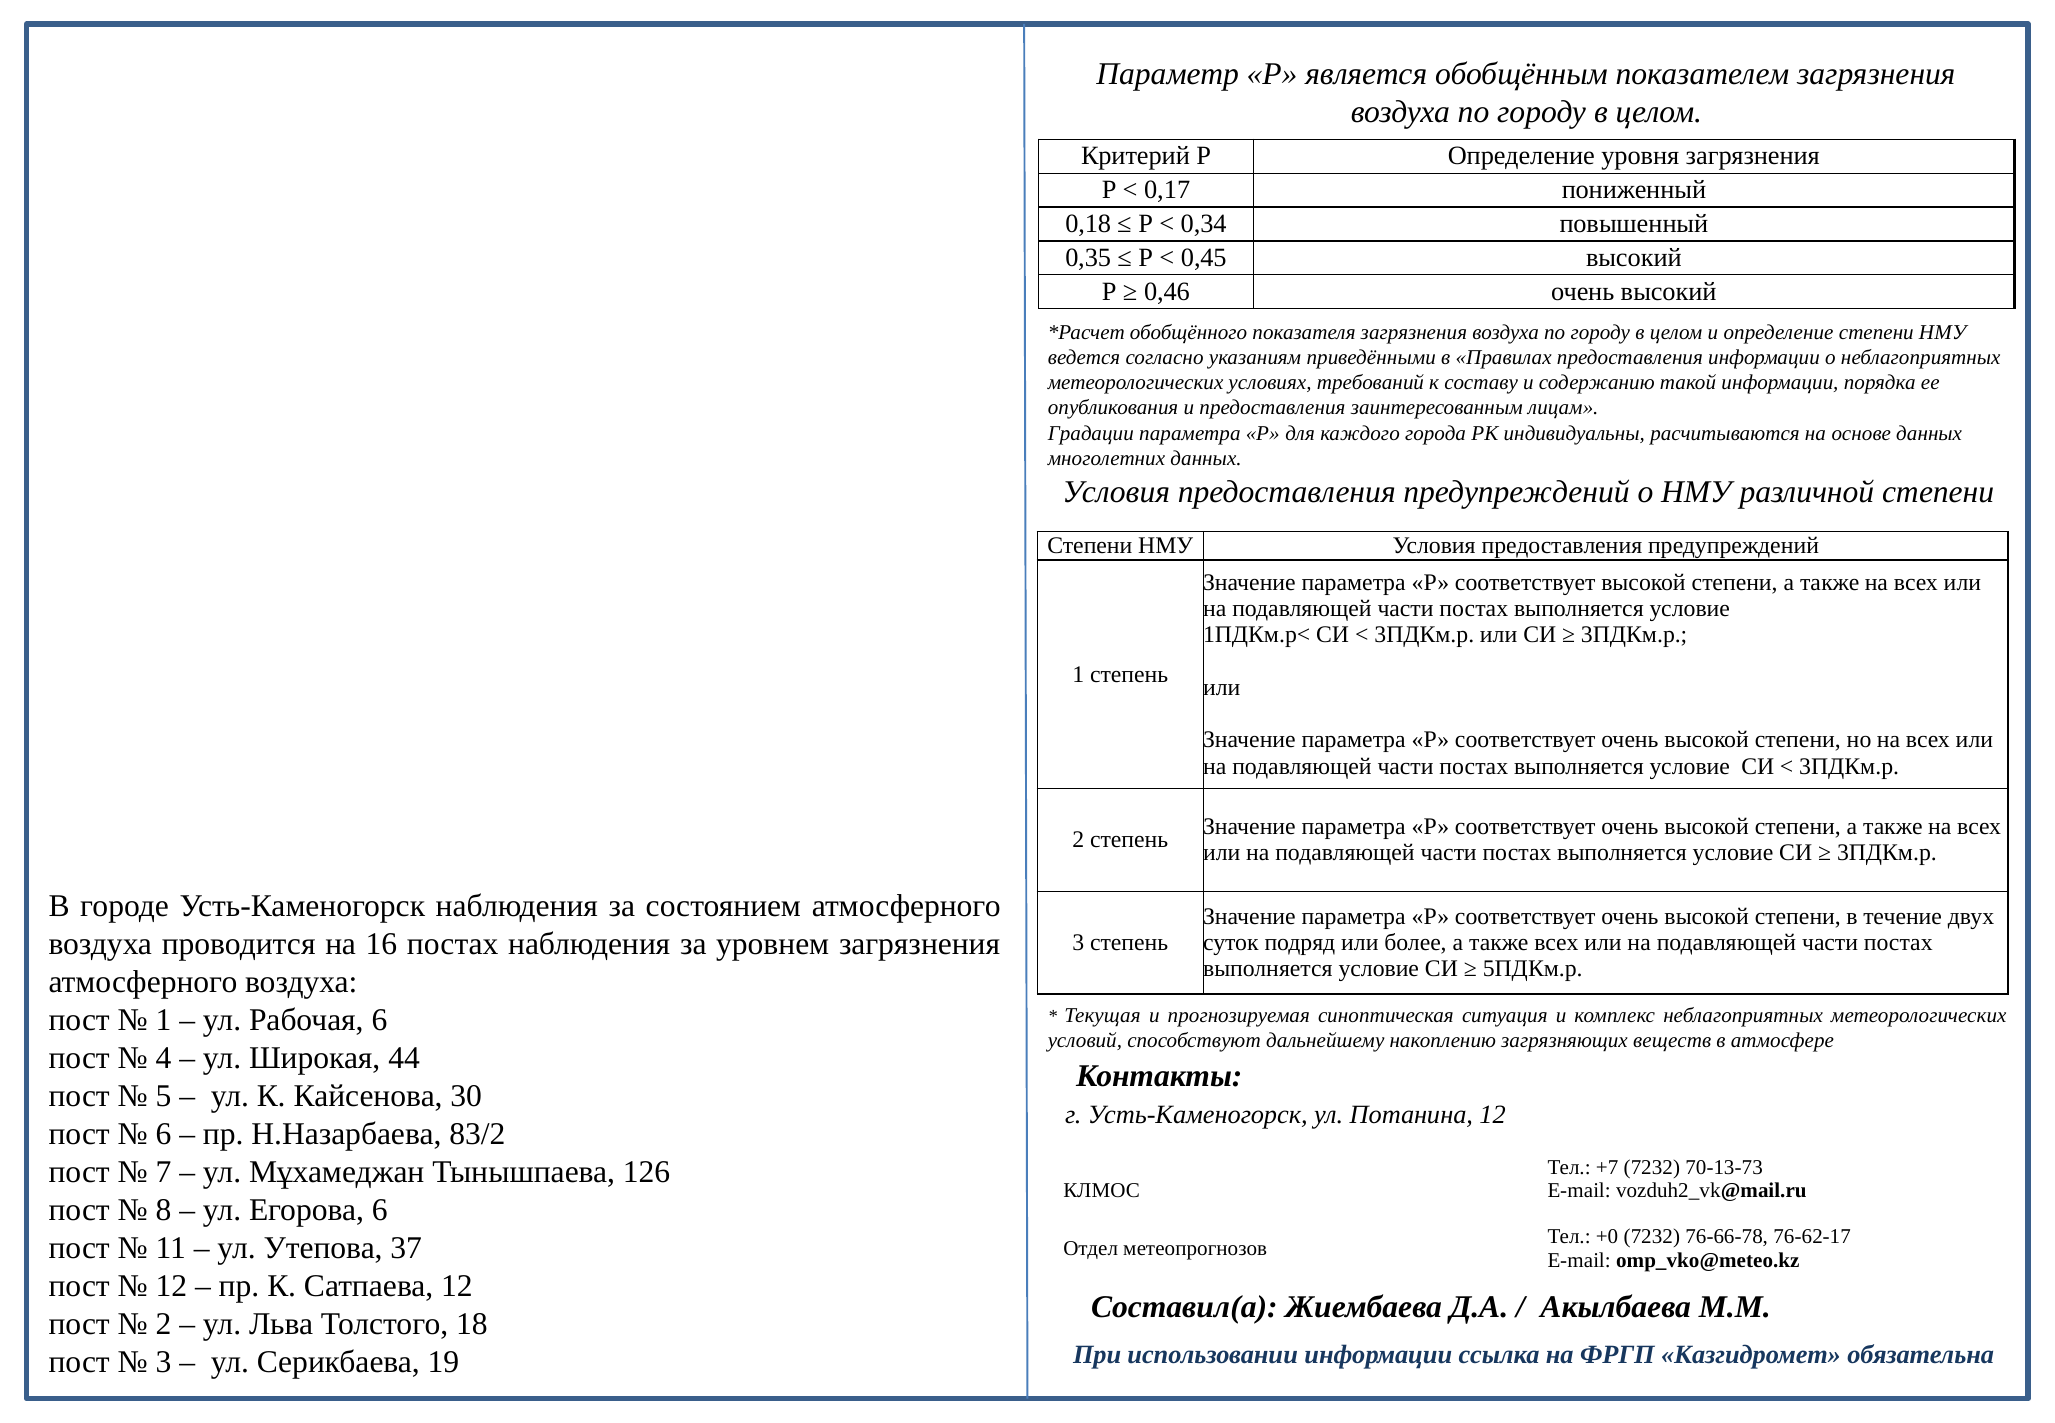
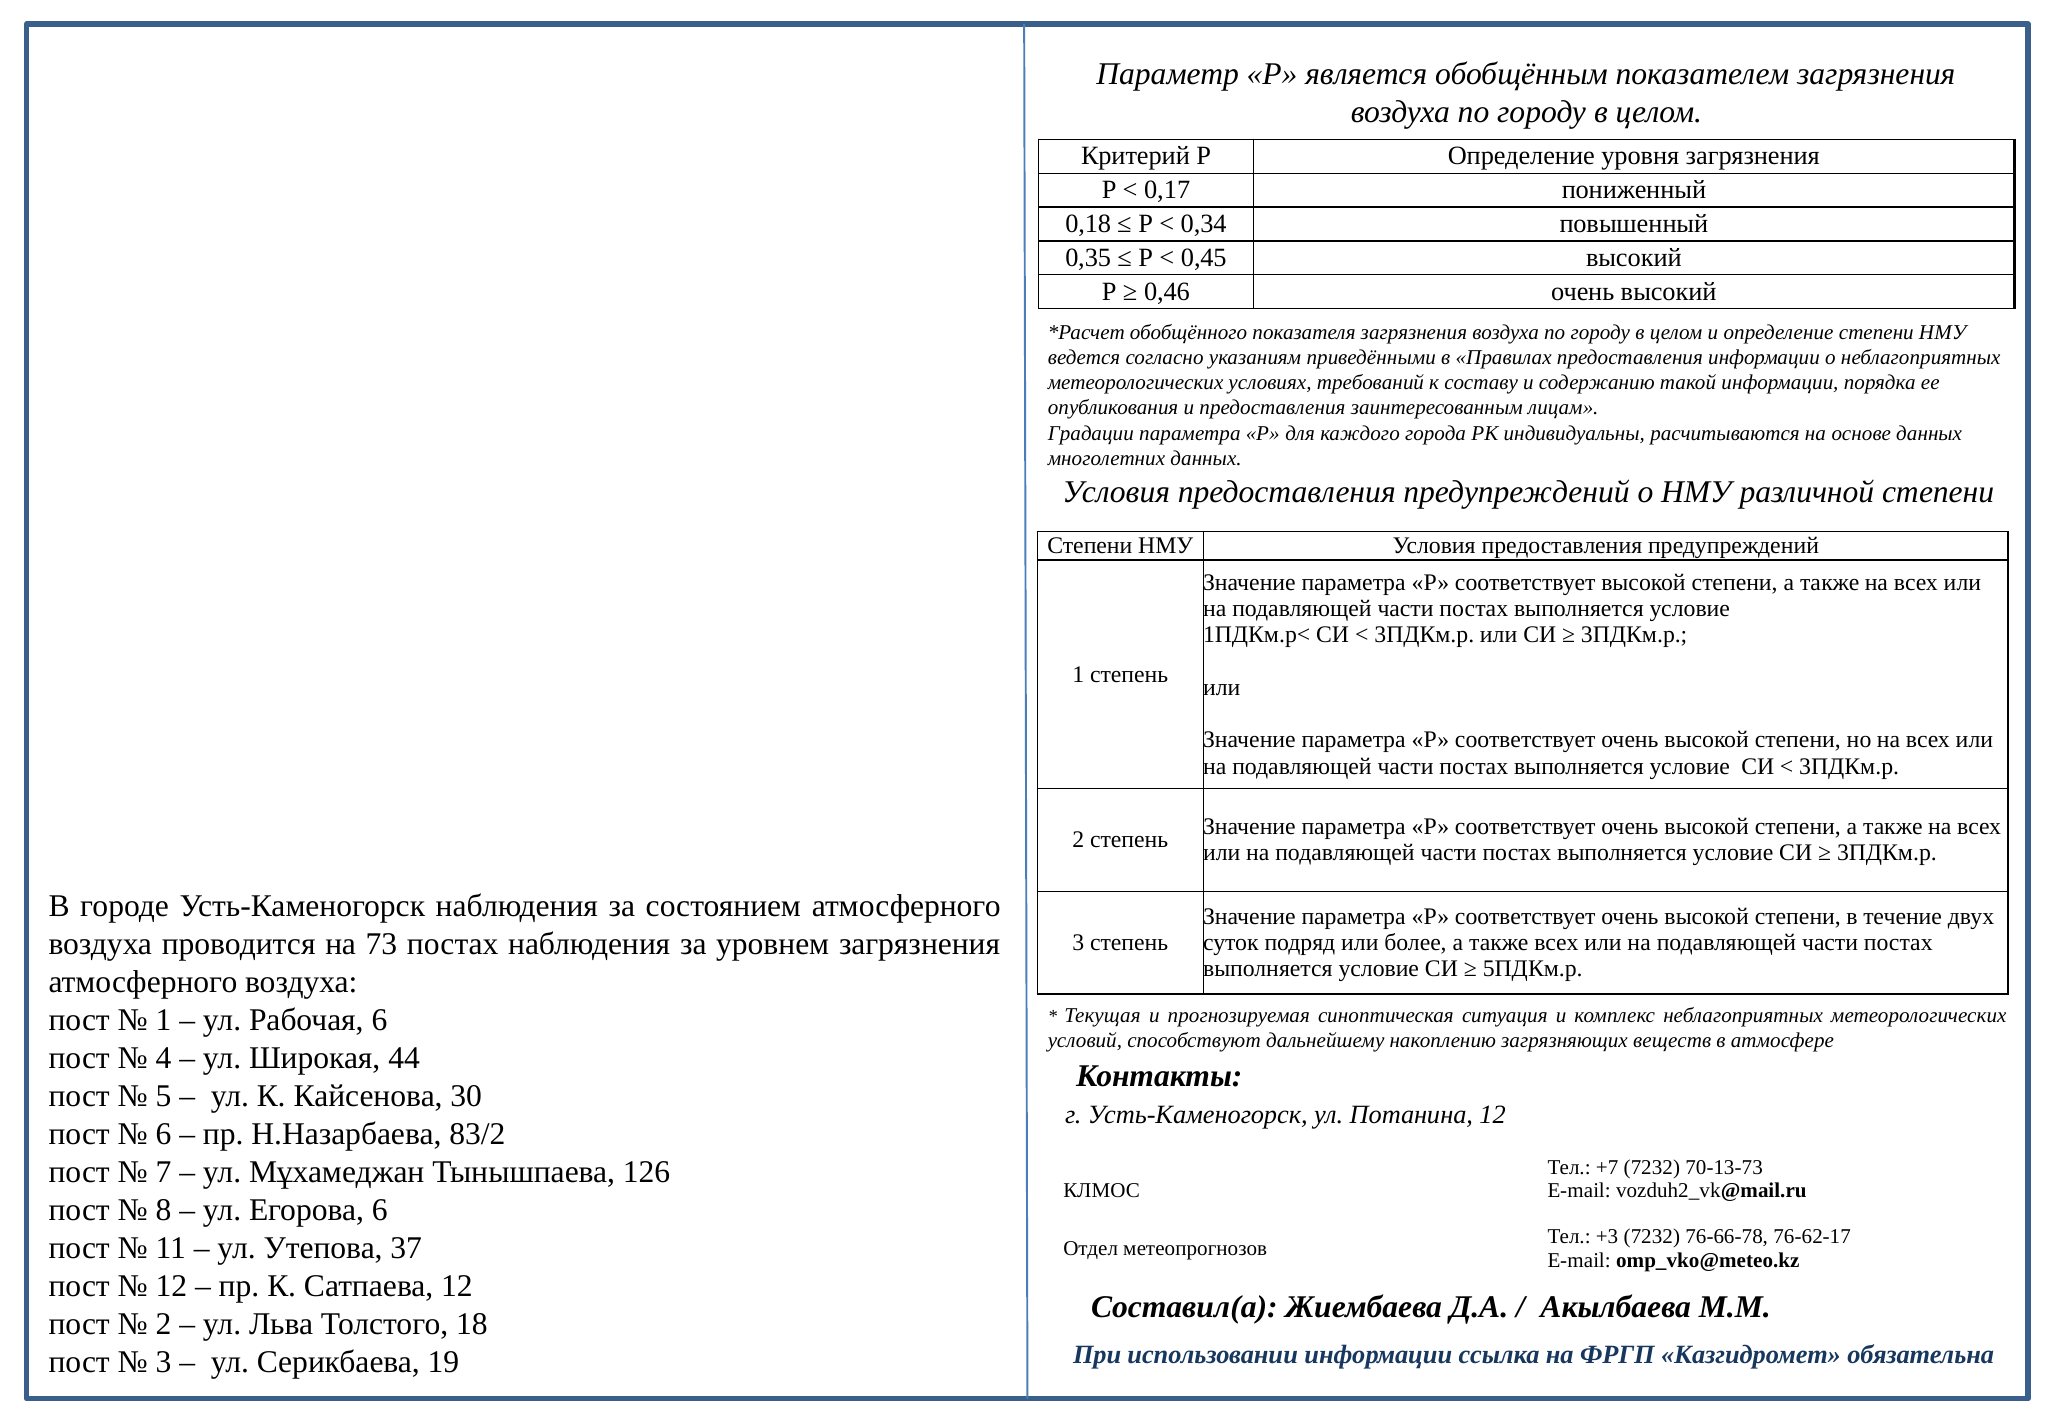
16: 16 -> 73
+0: +0 -> +3
